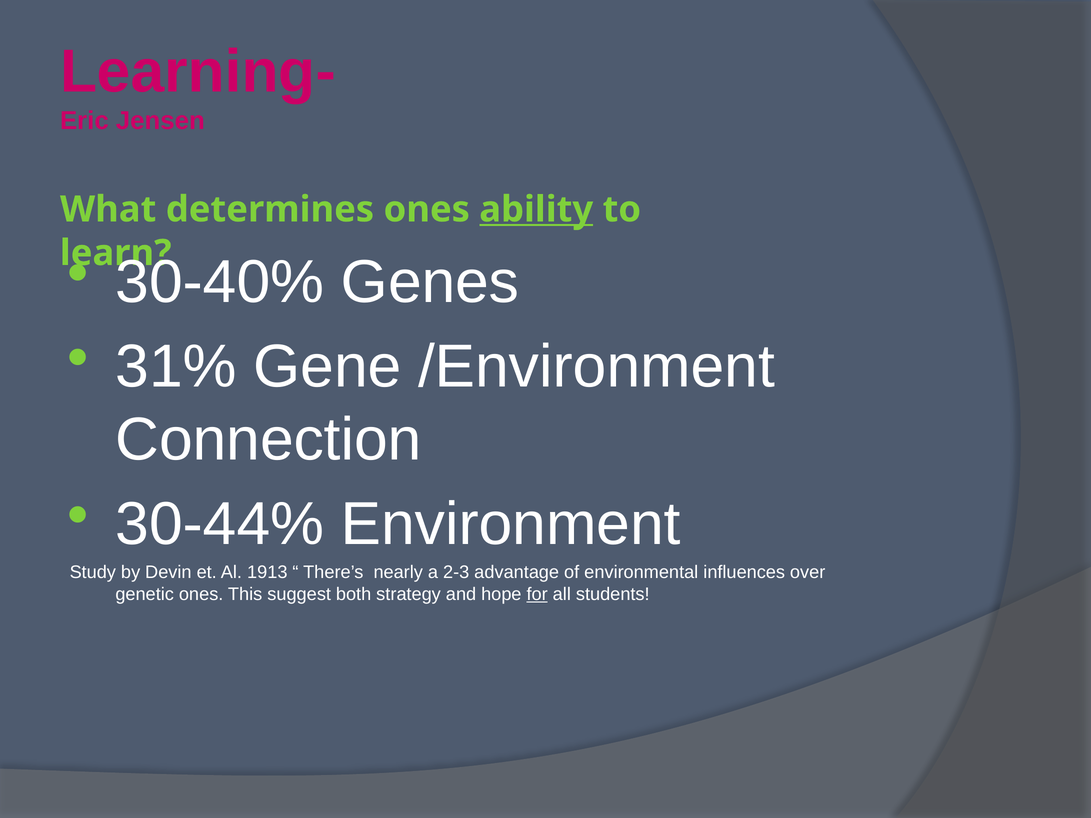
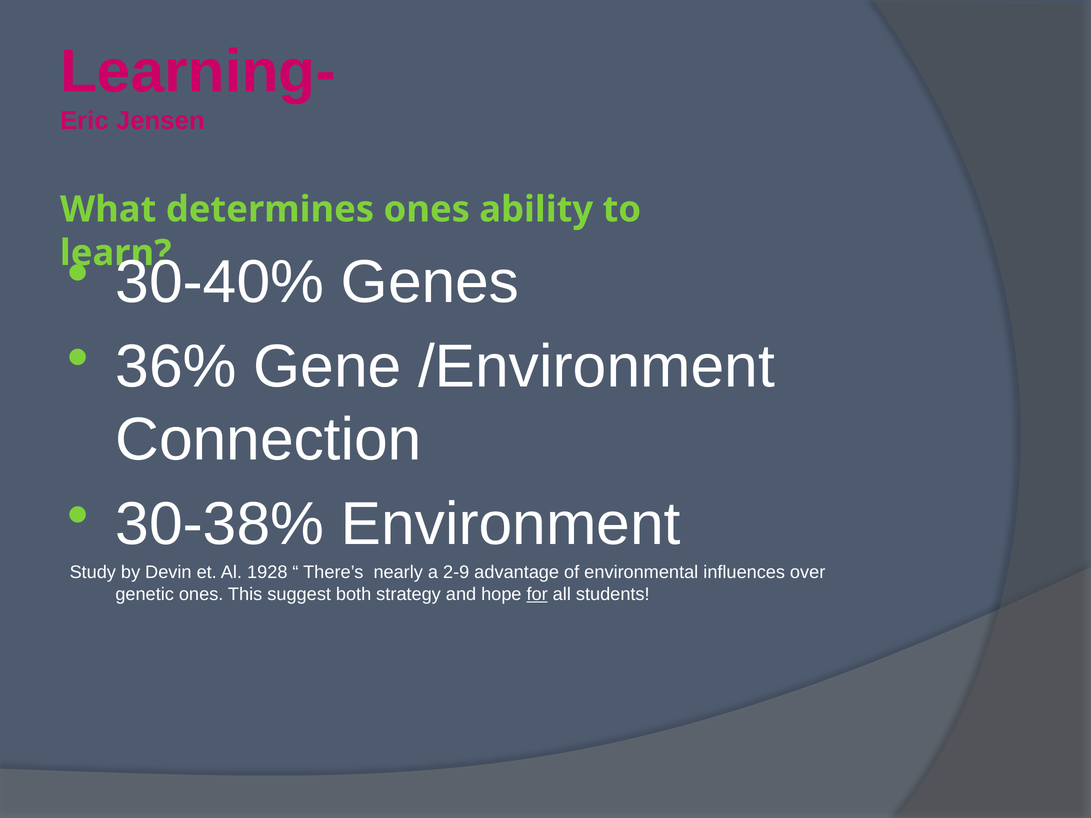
ability underline: present -> none
31%: 31% -> 36%
30-44%: 30-44% -> 30-38%
1913: 1913 -> 1928
2-3: 2-3 -> 2-9
